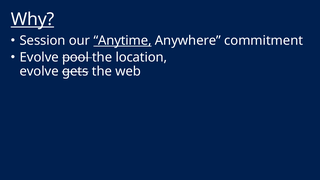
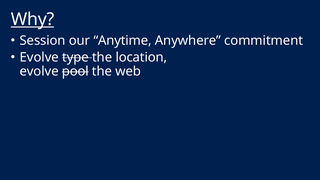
Anytime underline: present -> none
pool: pool -> type
gets: gets -> pool
